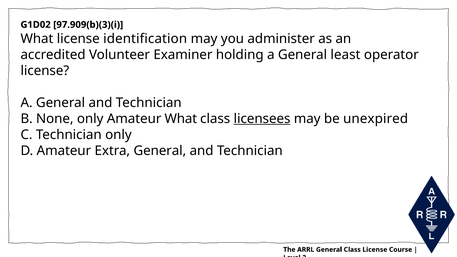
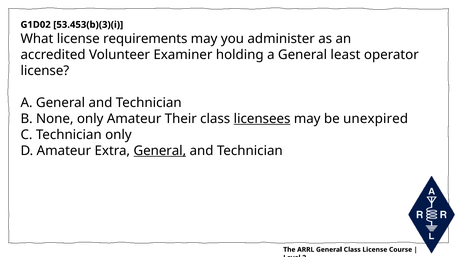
97.909(b)(3)(i: 97.909(b)(3)(i -> 53.453(b)(3)(i
identification: identification -> requirements
Amateur What: What -> Their
General at (160, 151) underline: none -> present
